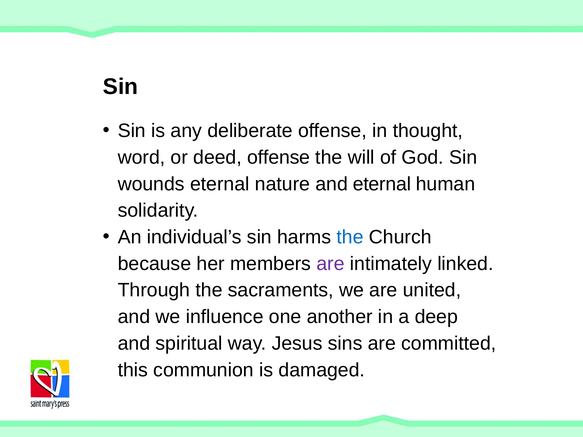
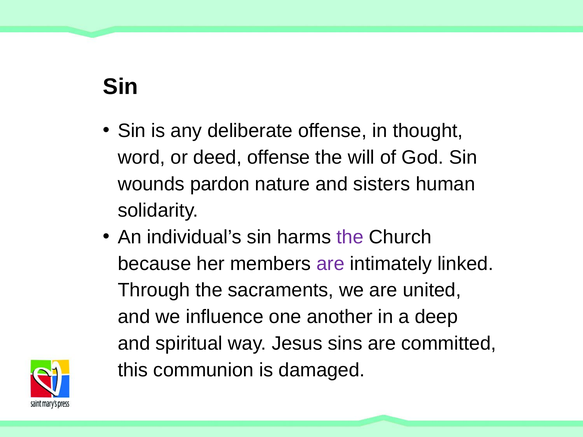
wounds eternal: eternal -> pardon
and eternal: eternal -> sisters
the at (350, 237) colour: blue -> purple
